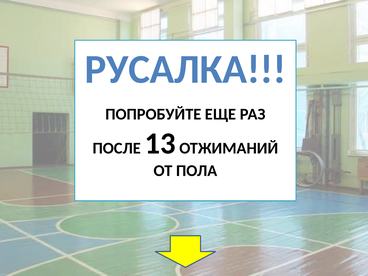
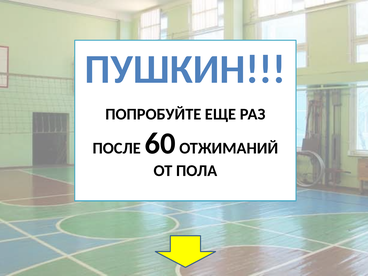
РУСАЛКА: РУСАЛКА -> ПУШКИН
13: 13 -> 60
